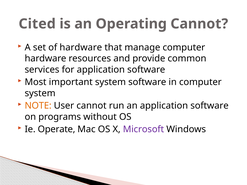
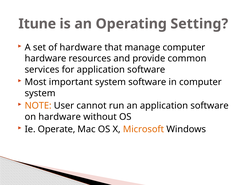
Cited: Cited -> Itune
Operating Cannot: Cannot -> Setting
on programs: programs -> hardware
Microsoft colour: purple -> orange
